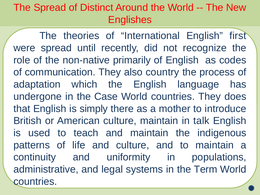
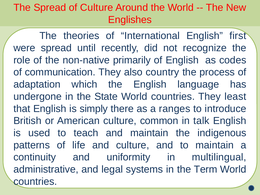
of Distinct: Distinct -> Culture
Case: Case -> State
does: does -> least
mother: mother -> ranges
culture maintain: maintain -> common
populations: populations -> multilingual
